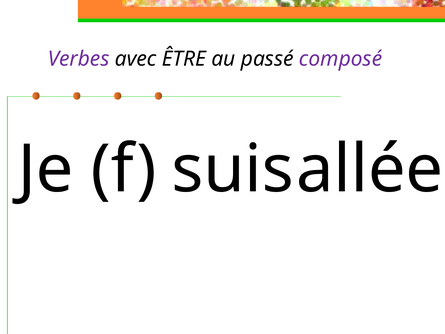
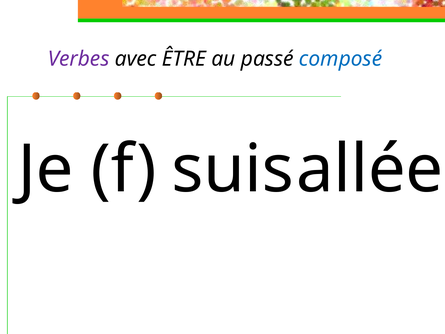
composé colour: purple -> blue
